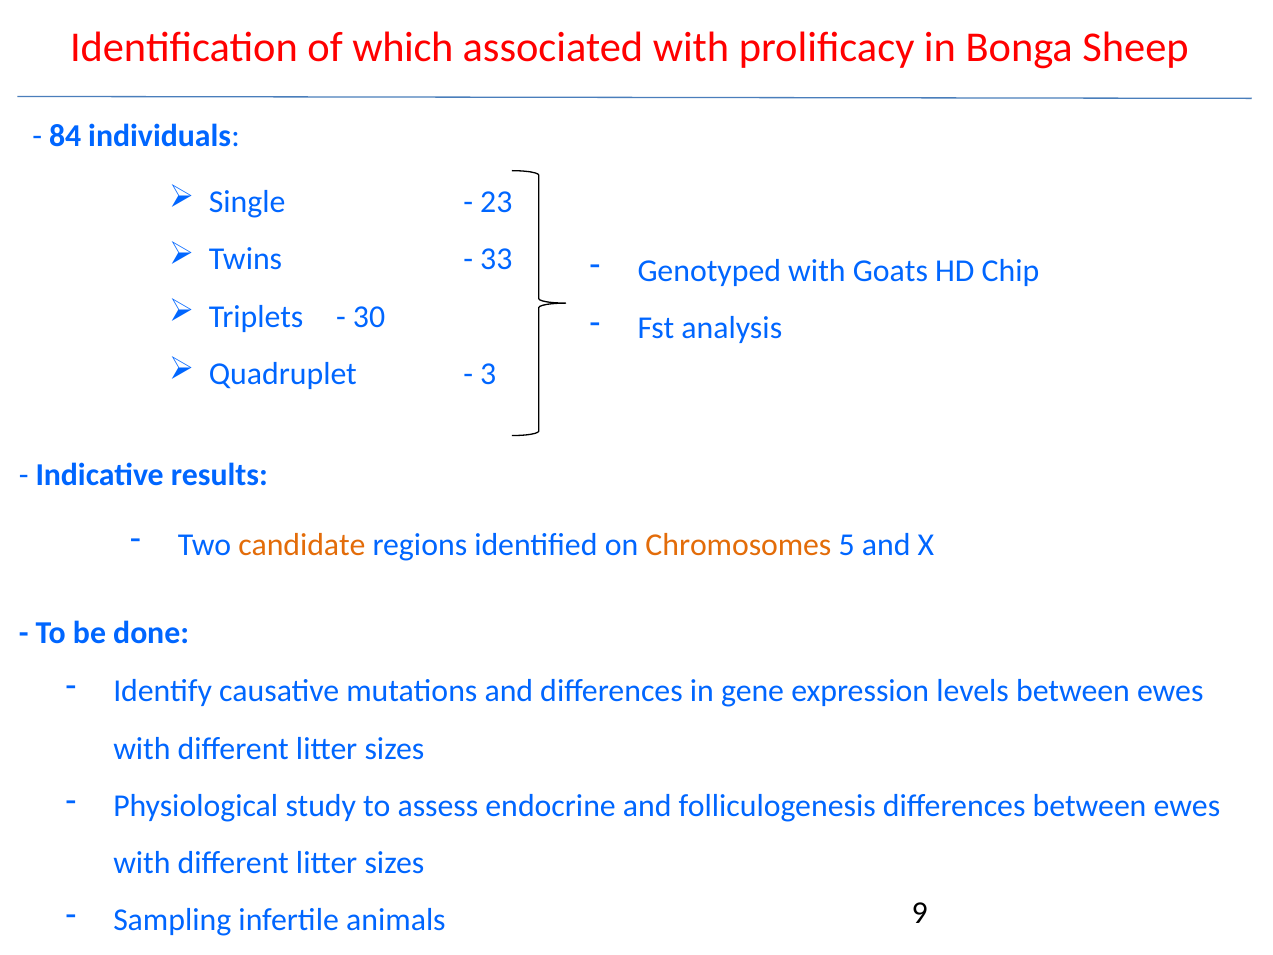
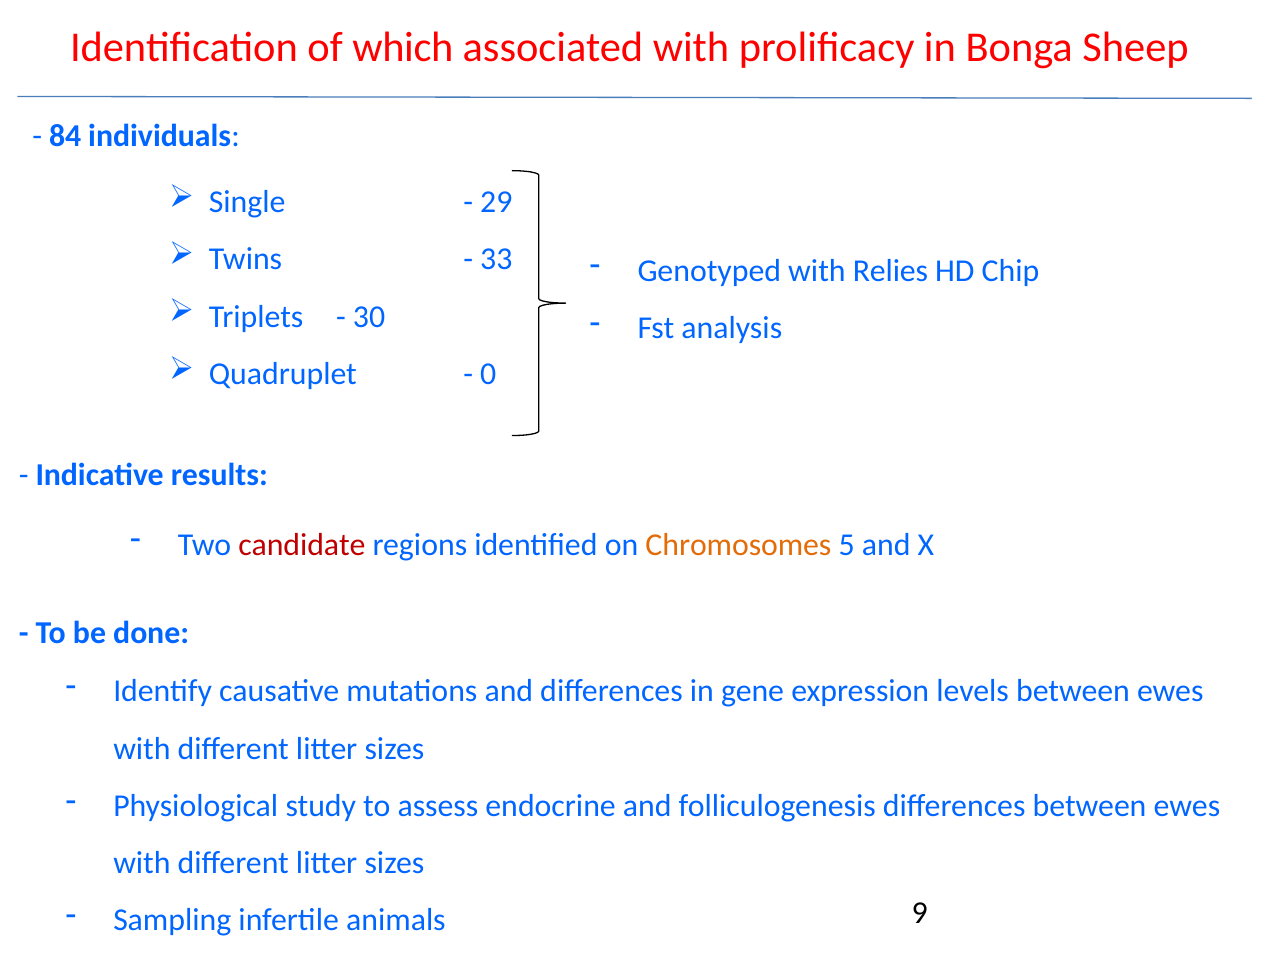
23: 23 -> 29
Goats: Goats -> Relies
3: 3 -> 0
candidate colour: orange -> red
